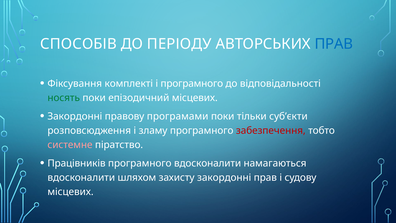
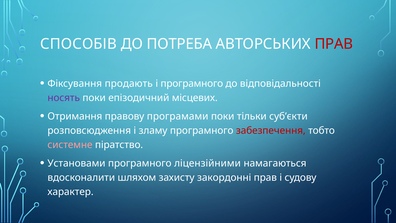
ПЕРІОДУ: ПЕРІОДУ -> ПОТРЕБА
ПРАВ at (334, 44) colour: blue -> red
комплекті: комплекті -> продають
носять colour: green -> purple
Закордонні at (75, 116): Закордонні -> Отримання
Працівників: Працівників -> Установами
програмного вдосконалити: вдосконалити -> ліцензійними
місцевих at (71, 192): місцевих -> характер
